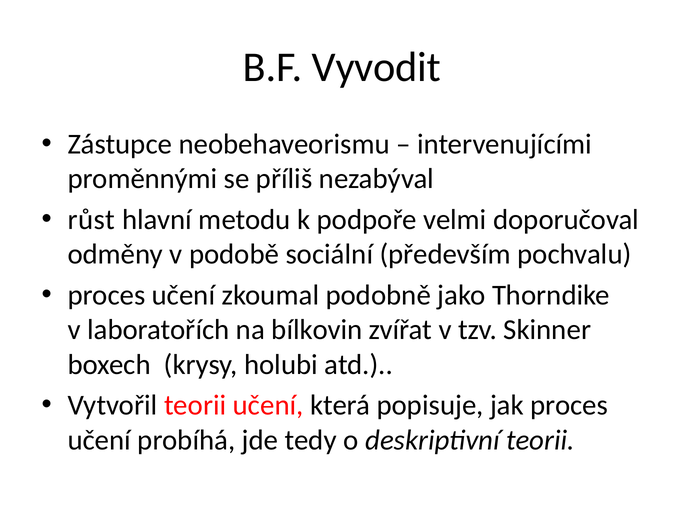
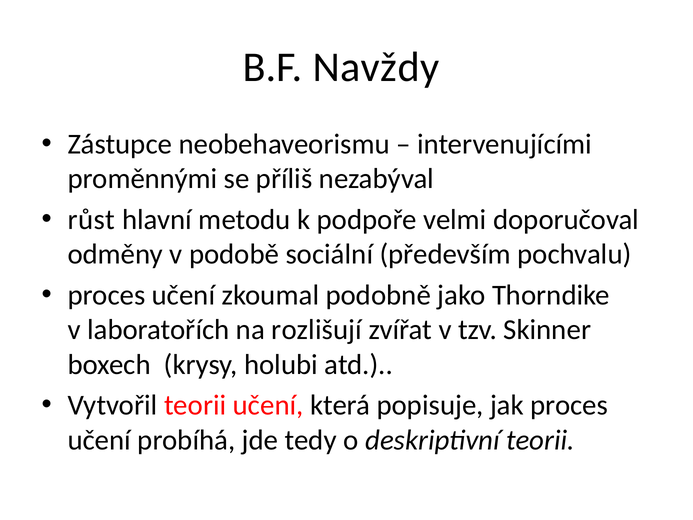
Vyvodit: Vyvodit -> Navždy
bílkovin: bílkovin -> rozlišují
